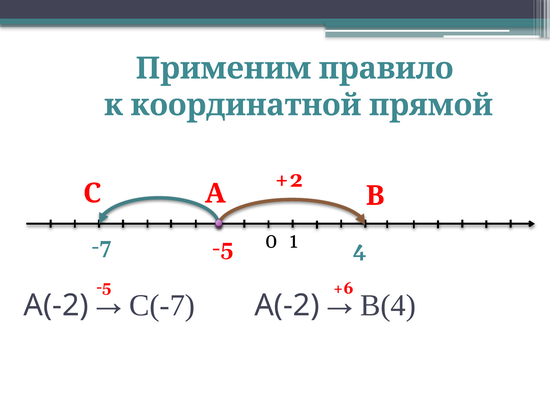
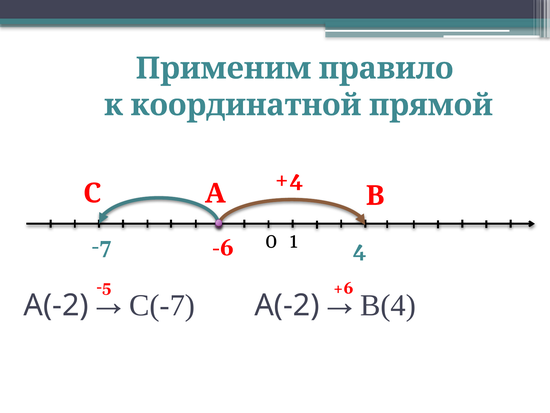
+2: +2 -> +4
-7 -5: -5 -> -6
